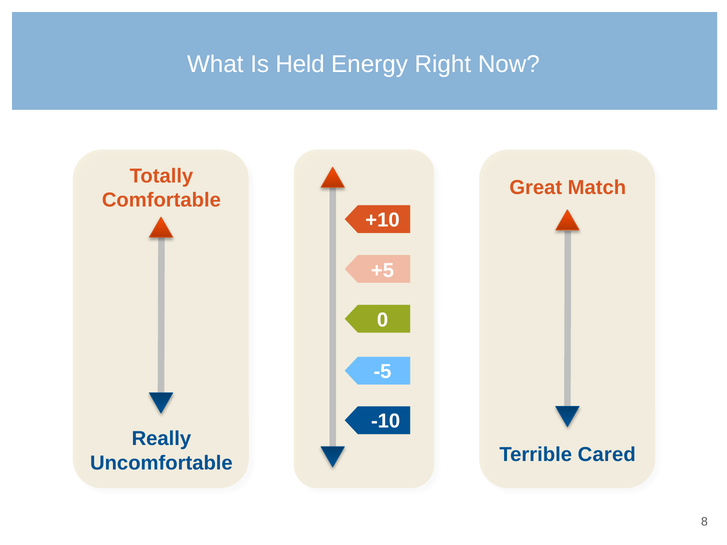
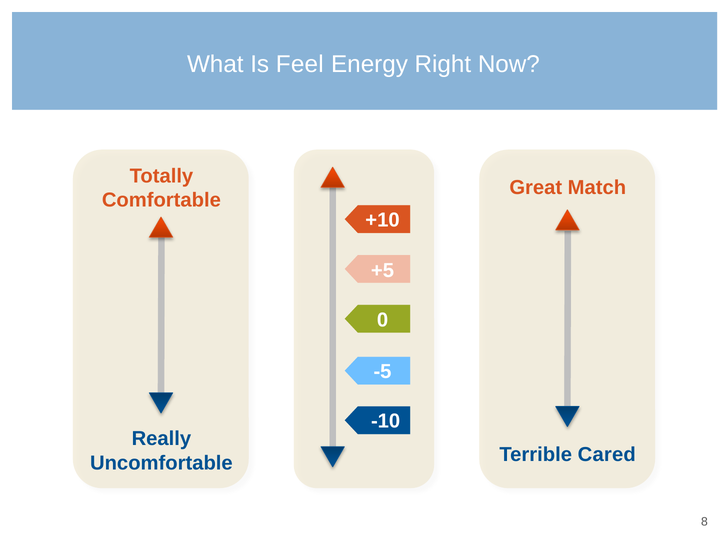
Held: Held -> Feel
